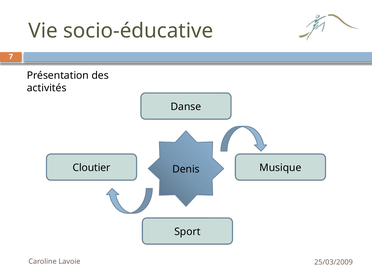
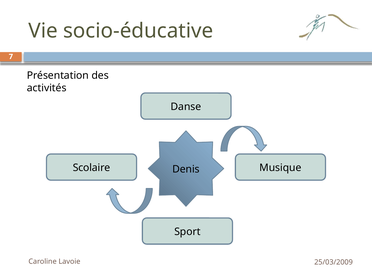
Cloutier: Cloutier -> Scolaire
